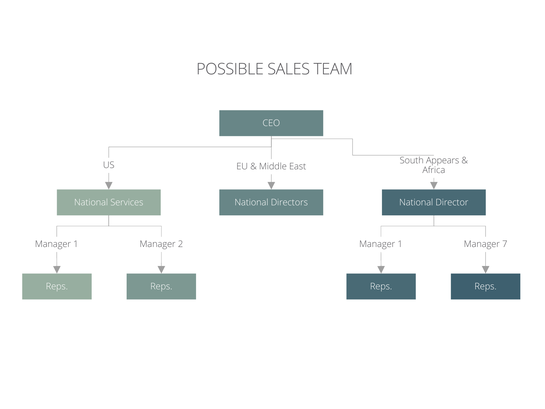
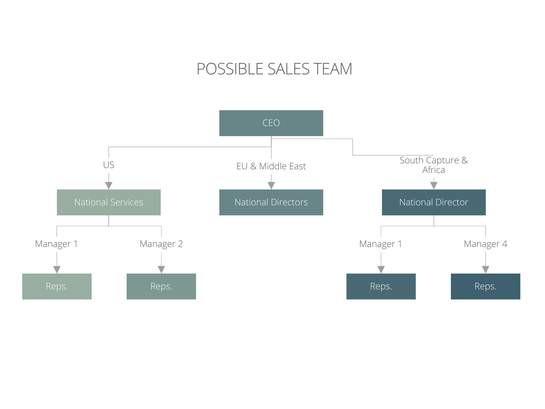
Appears: Appears -> Capture
7: 7 -> 4
